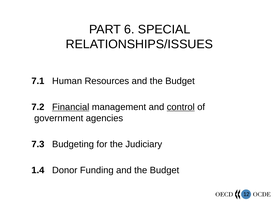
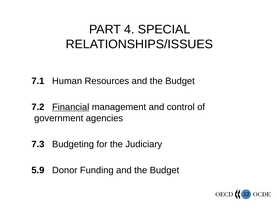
6: 6 -> 4
control underline: present -> none
1.4: 1.4 -> 5.9
